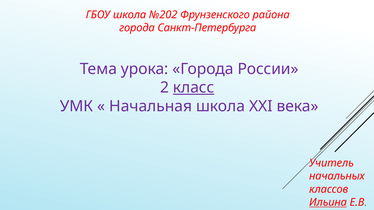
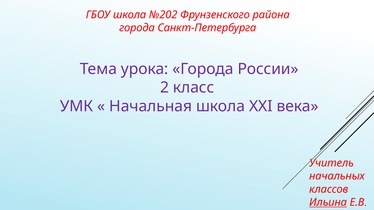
класс underline: present -> none
